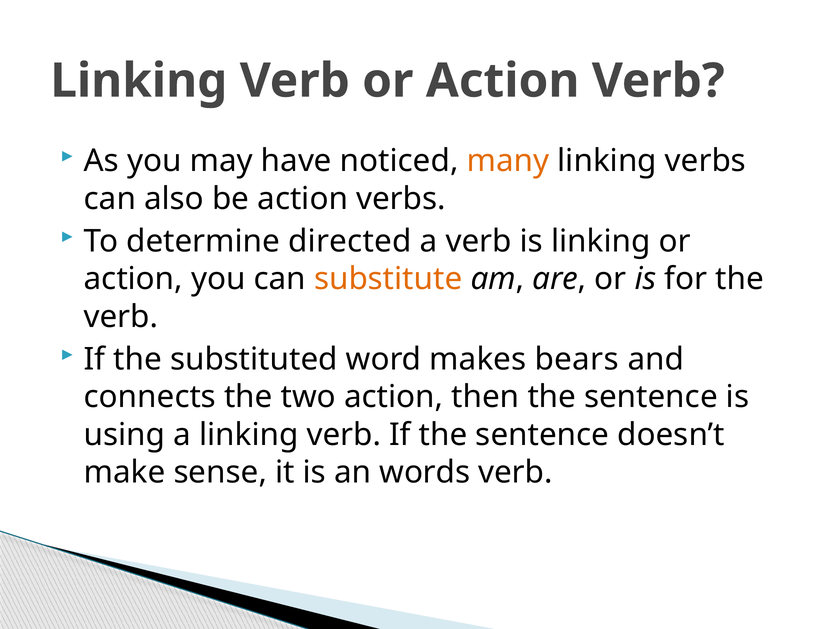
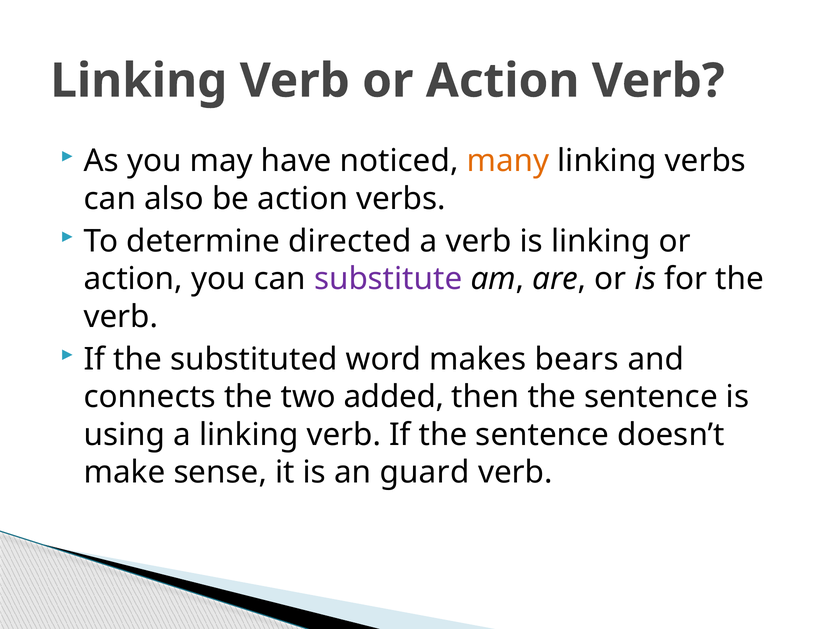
substitute colour: orange -> purple
two action: action -> added
words: words -> guard
